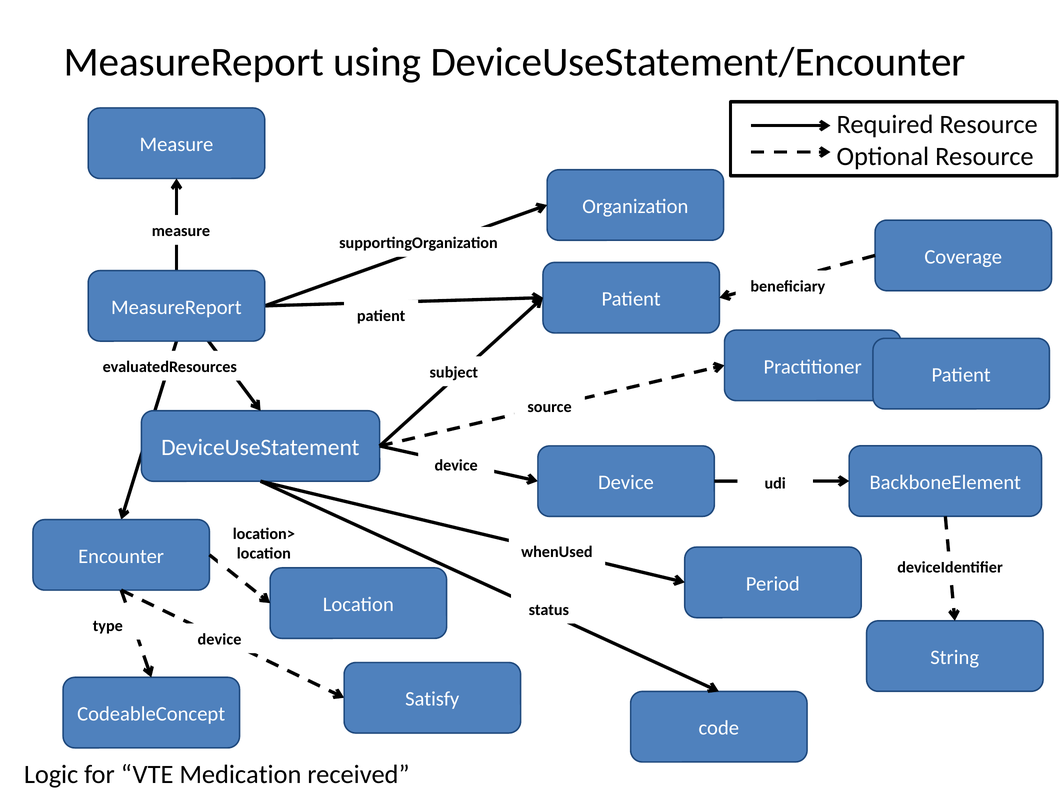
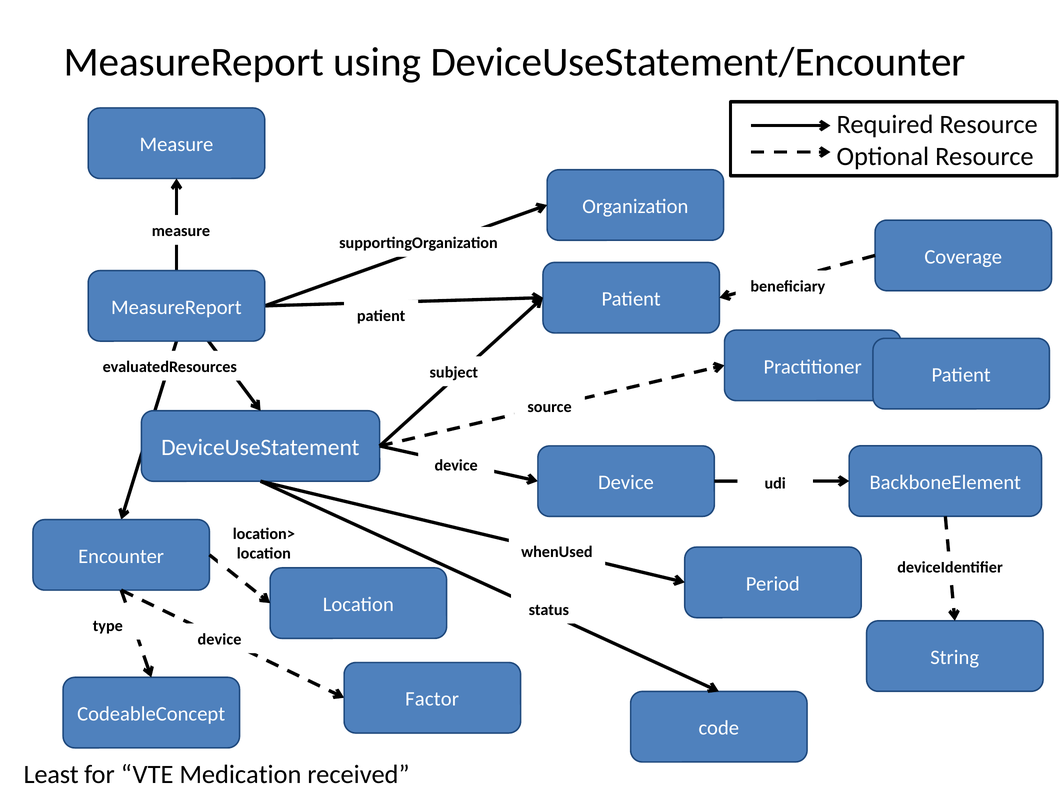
Satisfy: Satisfy -> Factor
Logic: Logic -> Least
